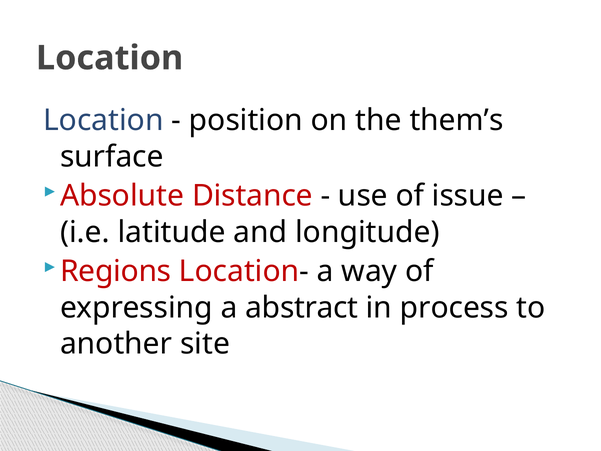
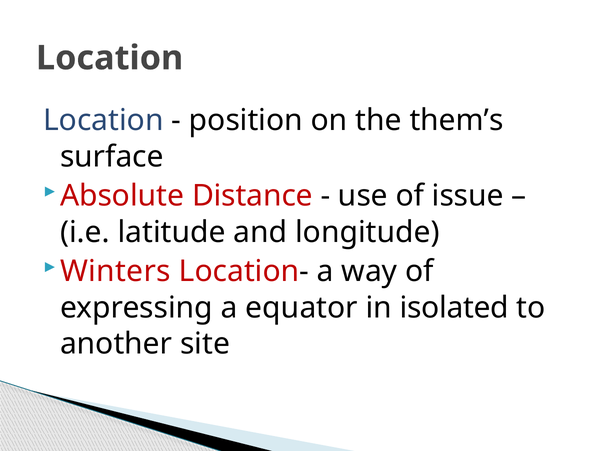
Regions: Regions -> Winters
abstract: abstract -> equator
process: process -> isolated
